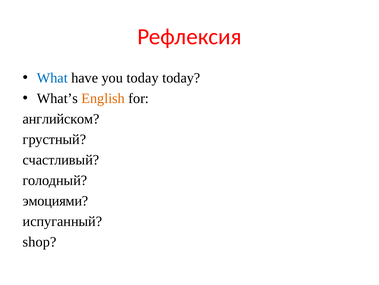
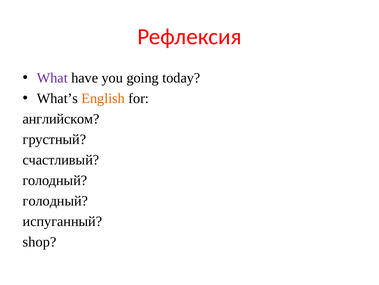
What colour: blue -> purple
you today: today -> going
эмоциями at (55, 200): эмоциями -> голодный
